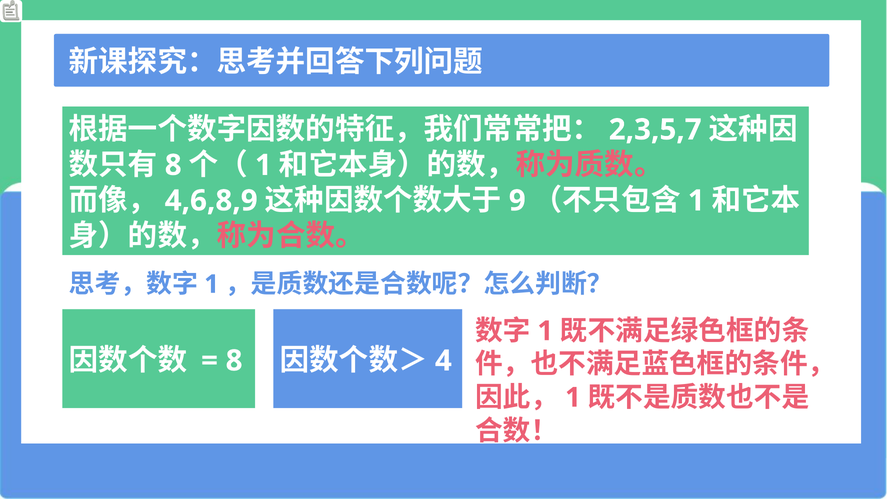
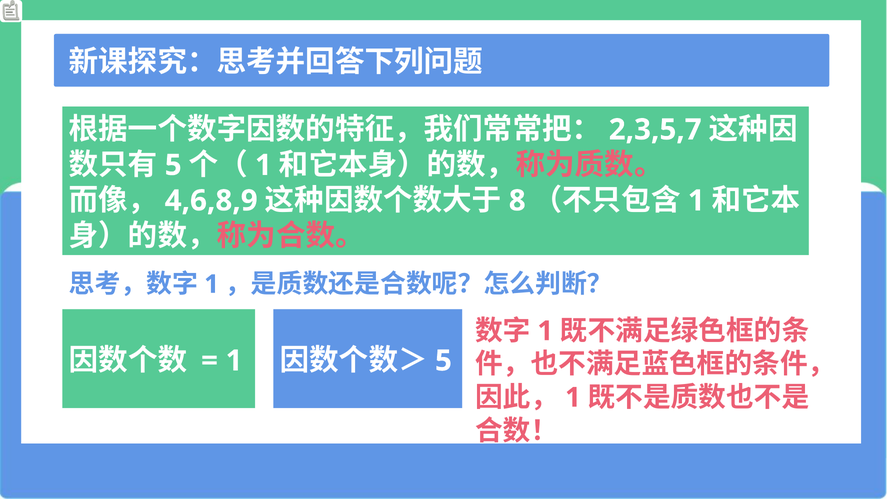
8 at (173, 165): 8 -> 5
9: 9 -> 8
8 at (234, 361): 8 -> 1
4 at (443, 361): 4 -> 5
